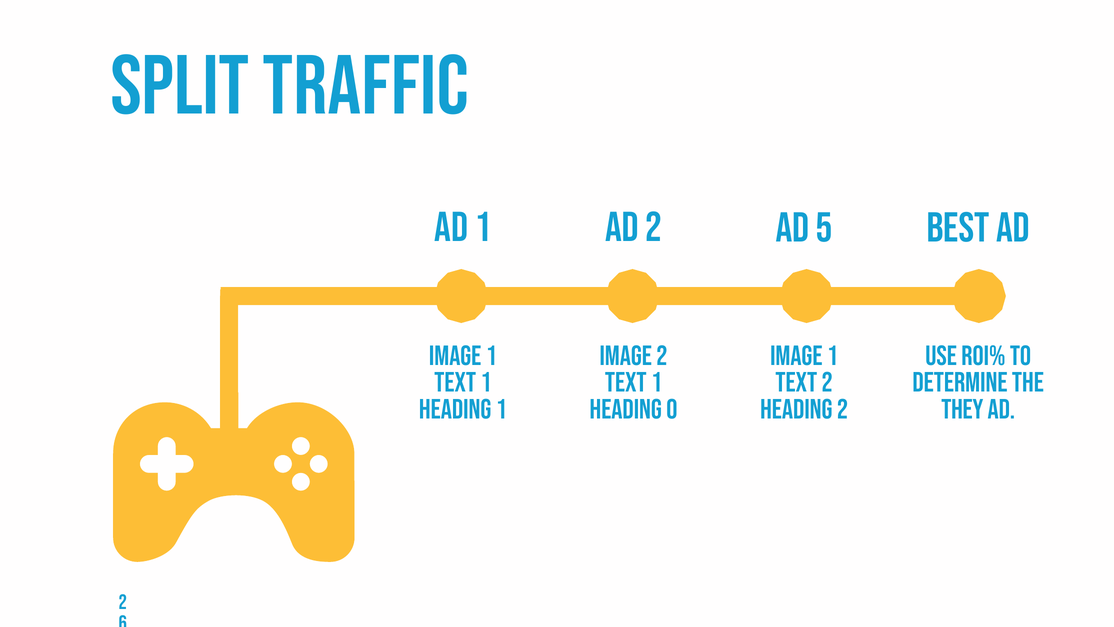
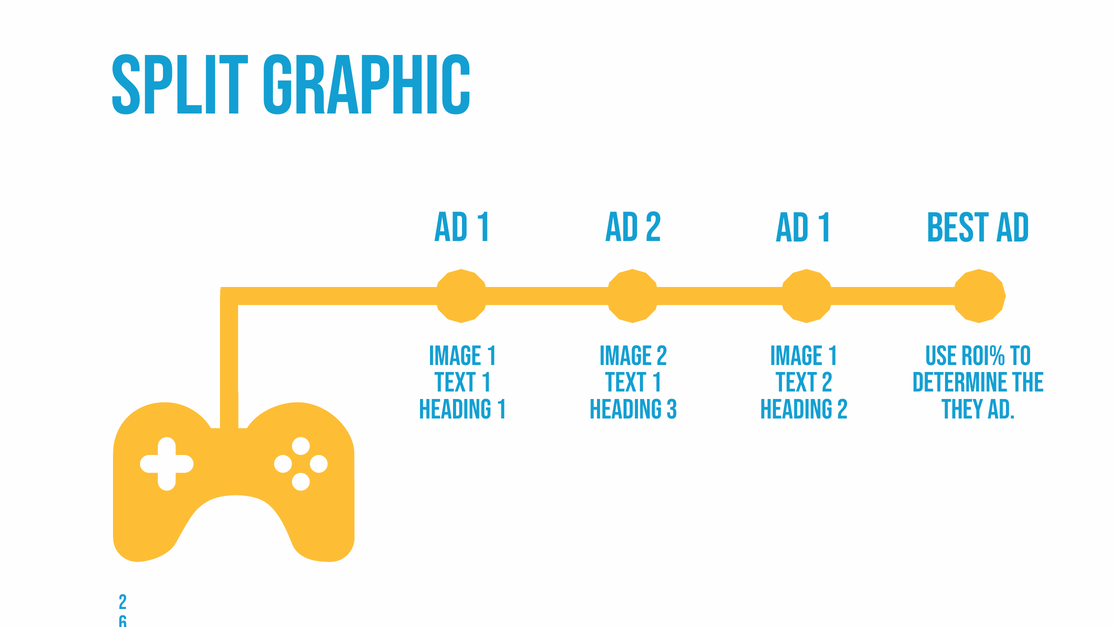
traffic: traffic -> graphic
5 at (824, 228): 5 -> 1
0: 0 -> 3
